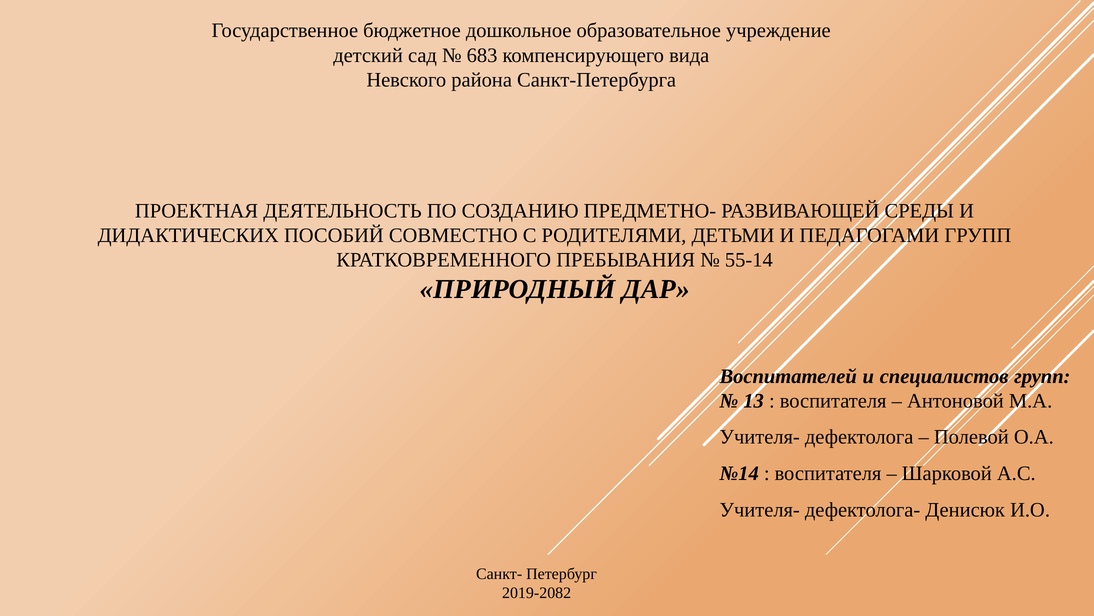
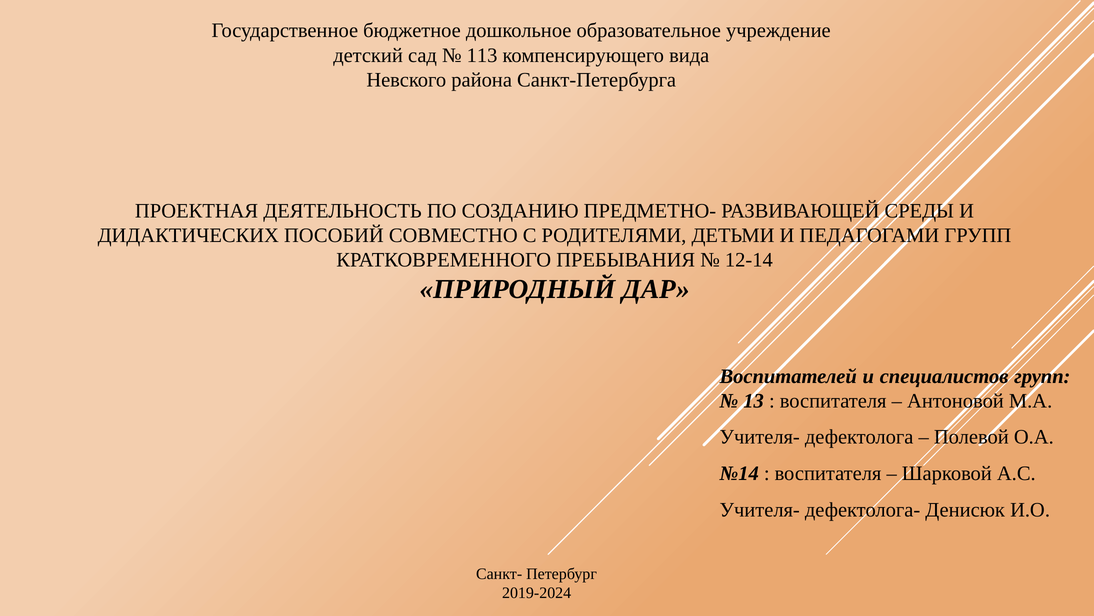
683: 683 -> 113
55-14: 55-14 -> 12-14
2019-2082: 2019-2082 -> 2019-2024
